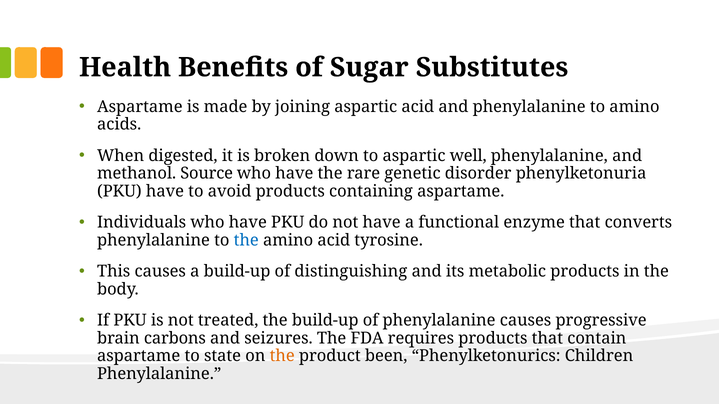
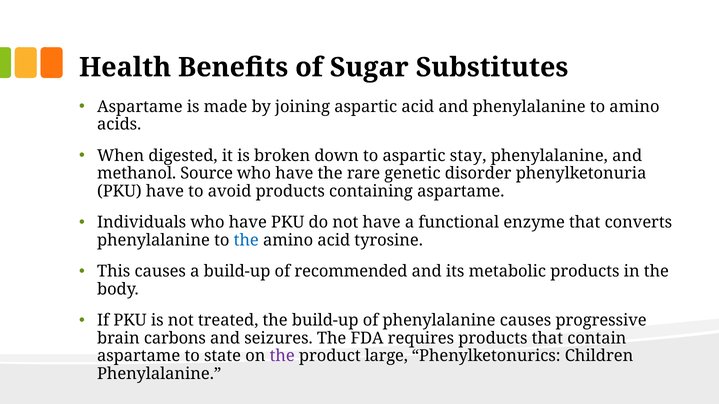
well: well -> stay
distinguishing: distinguishing -> recommended
the at (282, 356) colour: orange -> purple
been: been -> large
